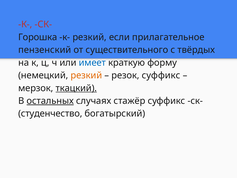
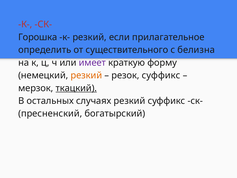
пензенский: пензенский -> определить
твёрдых: твёрдых -> белизна
имеет colour: blue -> purple
остальных underline: present -> none
случаях стажёр: стажёр -> резкий
студенчество: студенчество -> пресненский
